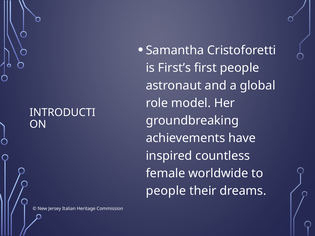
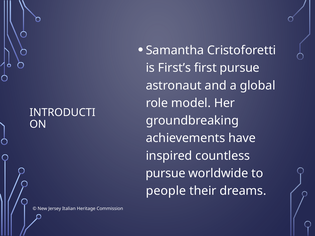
first people: people -> pursue
female at (165, 174): female -> pursue
